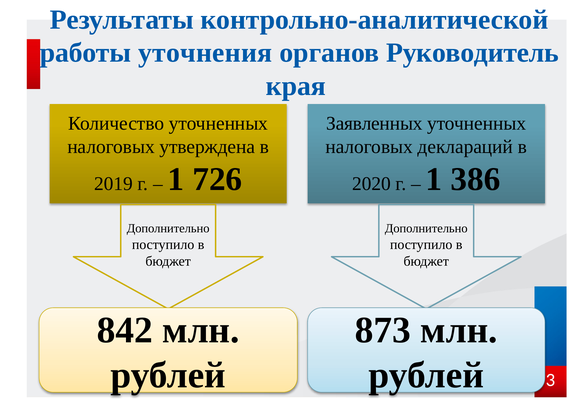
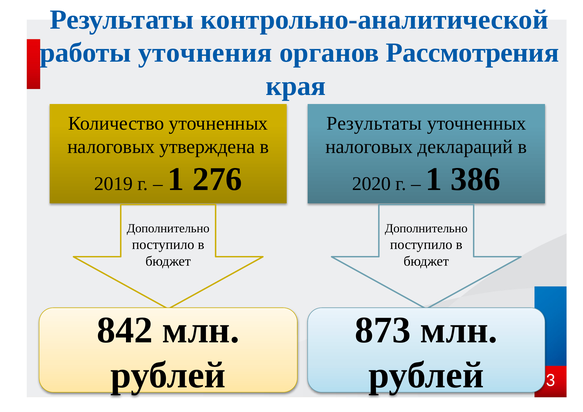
Руководитель: Руководитель -> Рассмотрения
Заявленных at (374, 124): Заявленных -> Результаты
726: 726 -> 276
